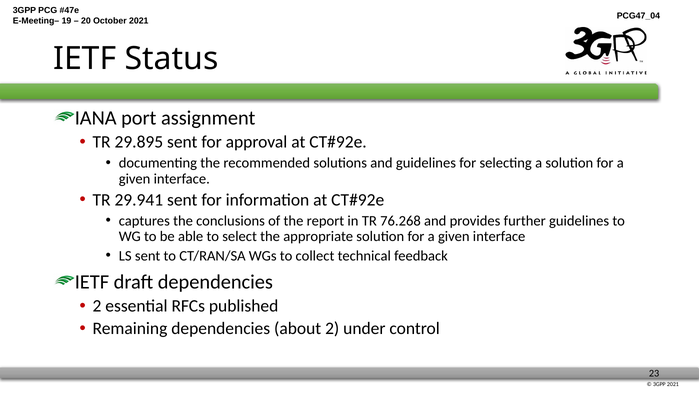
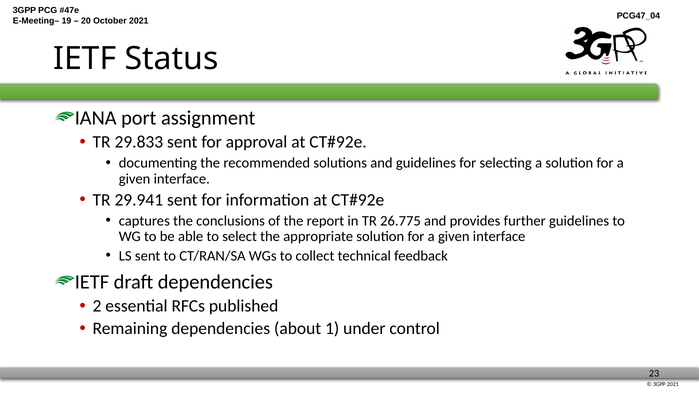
29.895: 29.895 -> 29.833
76.268: 76.268 -> 26.775
about 2: 2 -> 1
